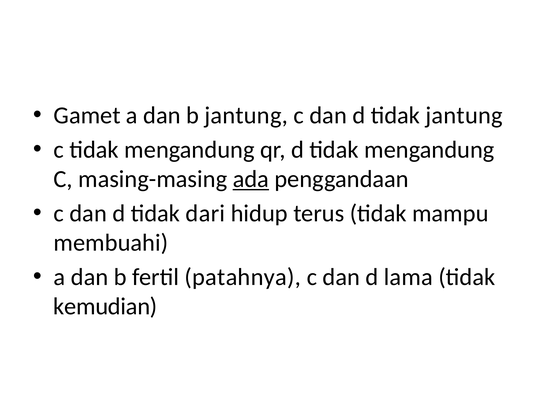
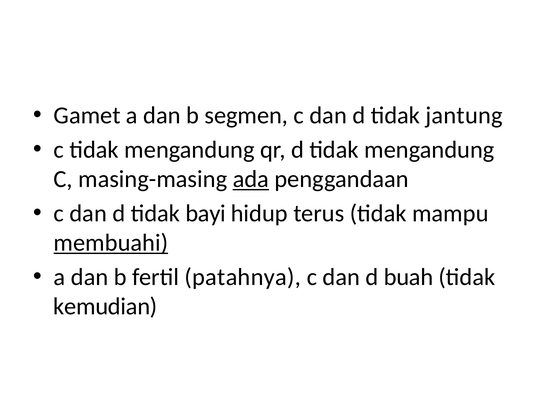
b jantung: jantung -> segmen
dari: dari -> bayi
membuahi underline: none -> present
lama: lama -> buah
